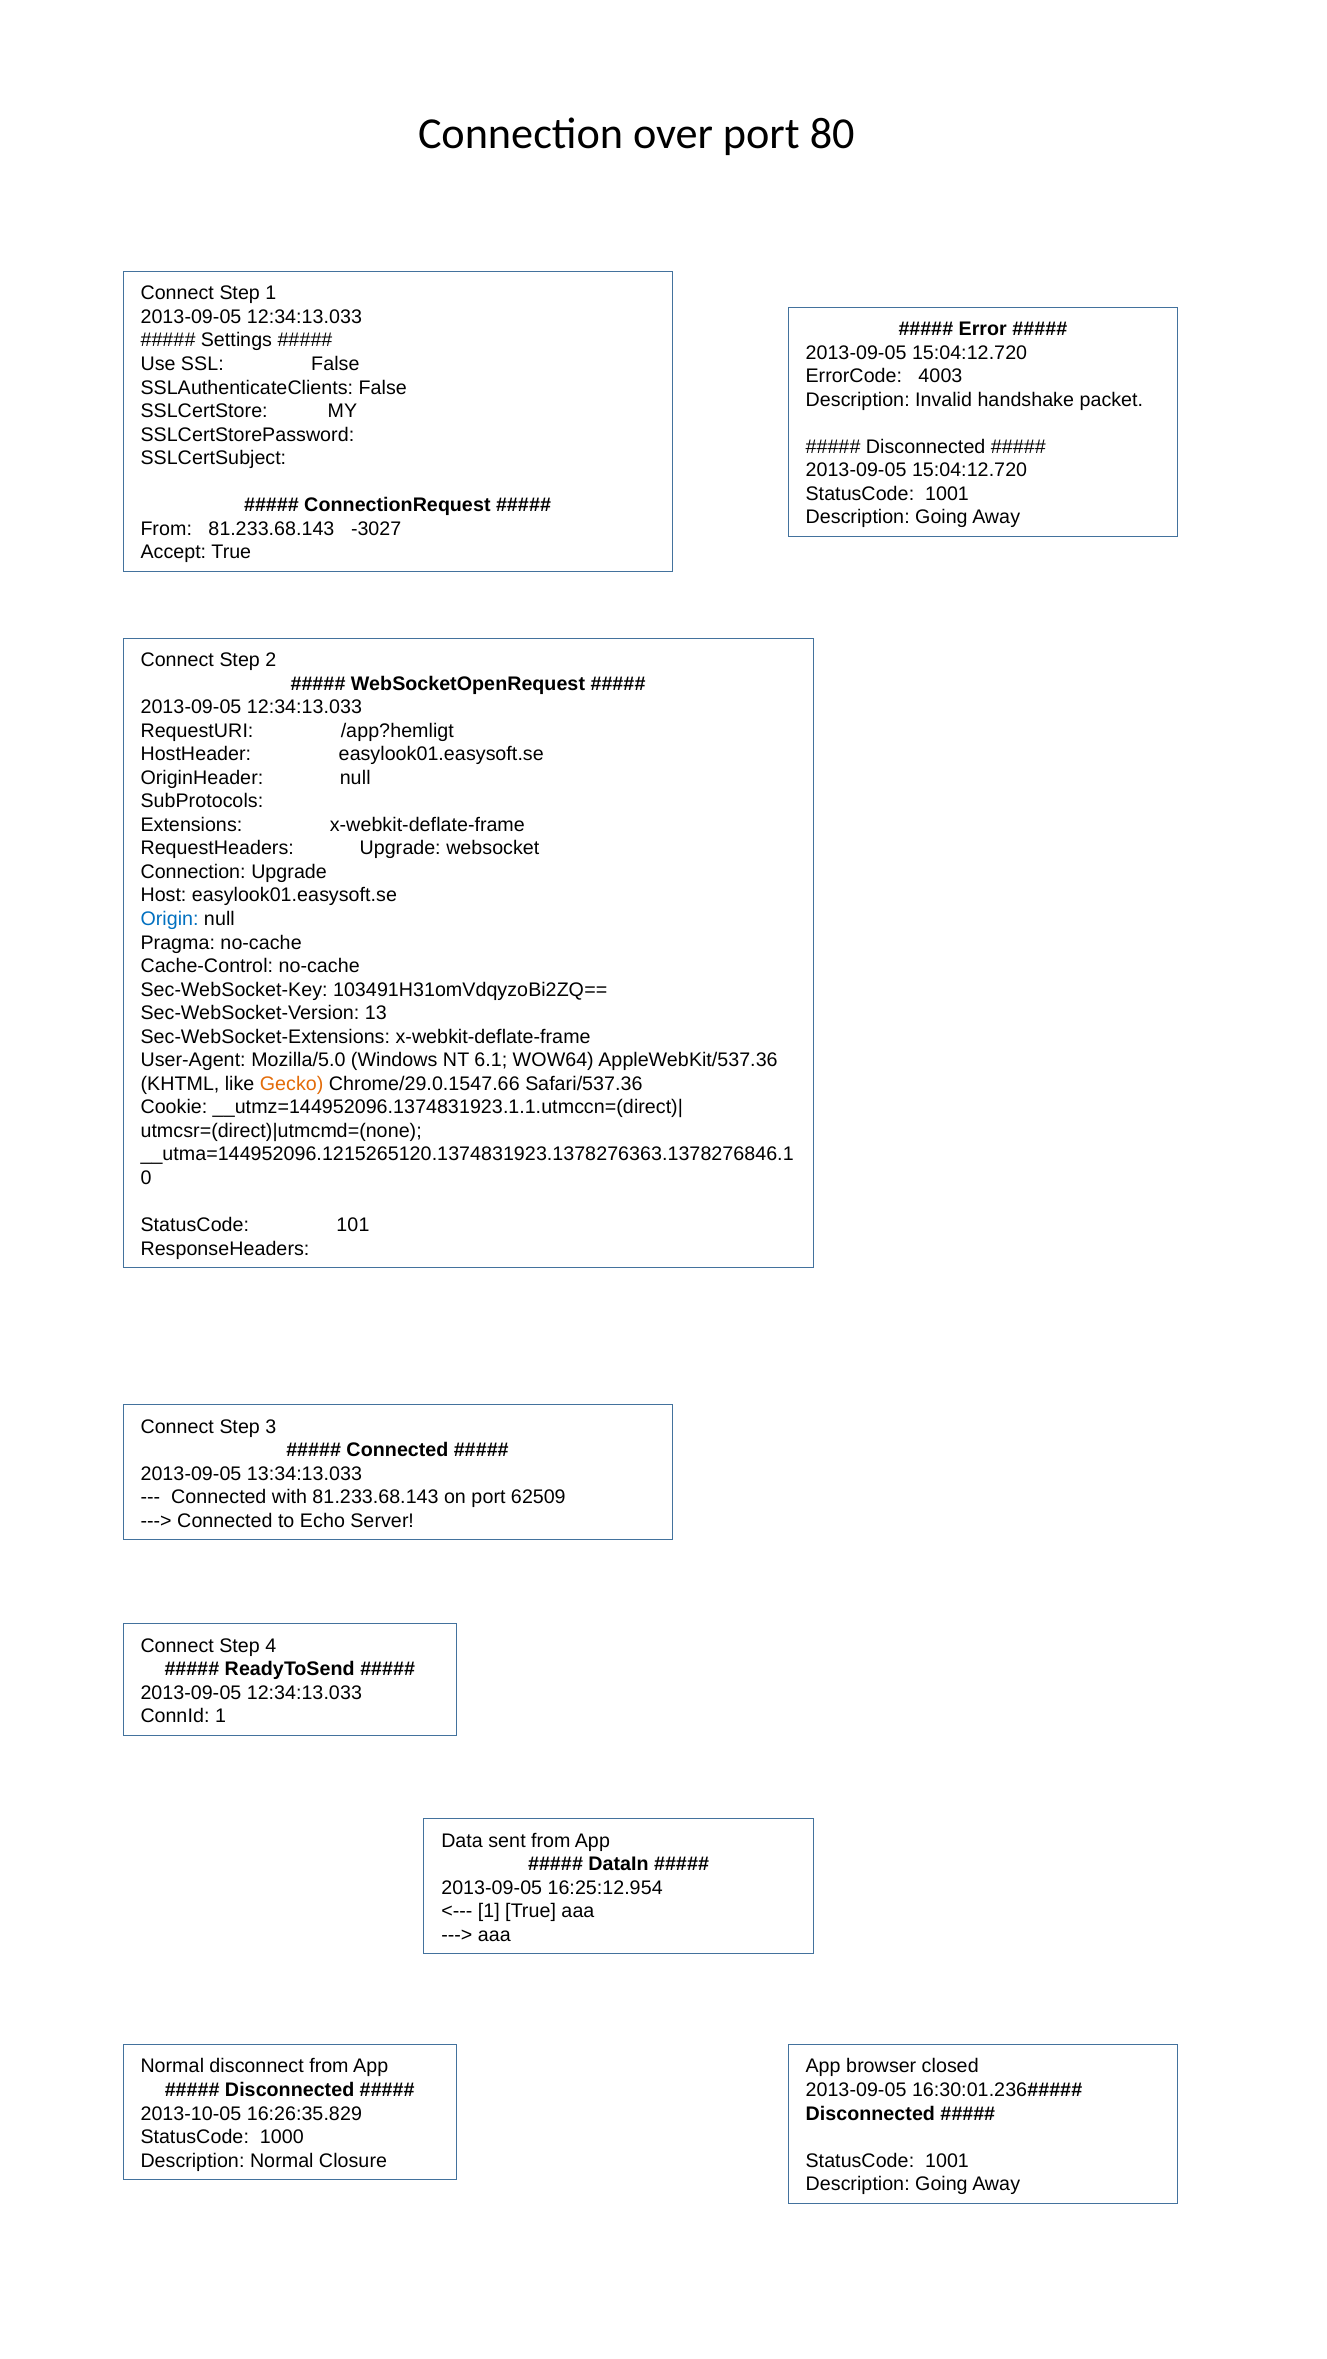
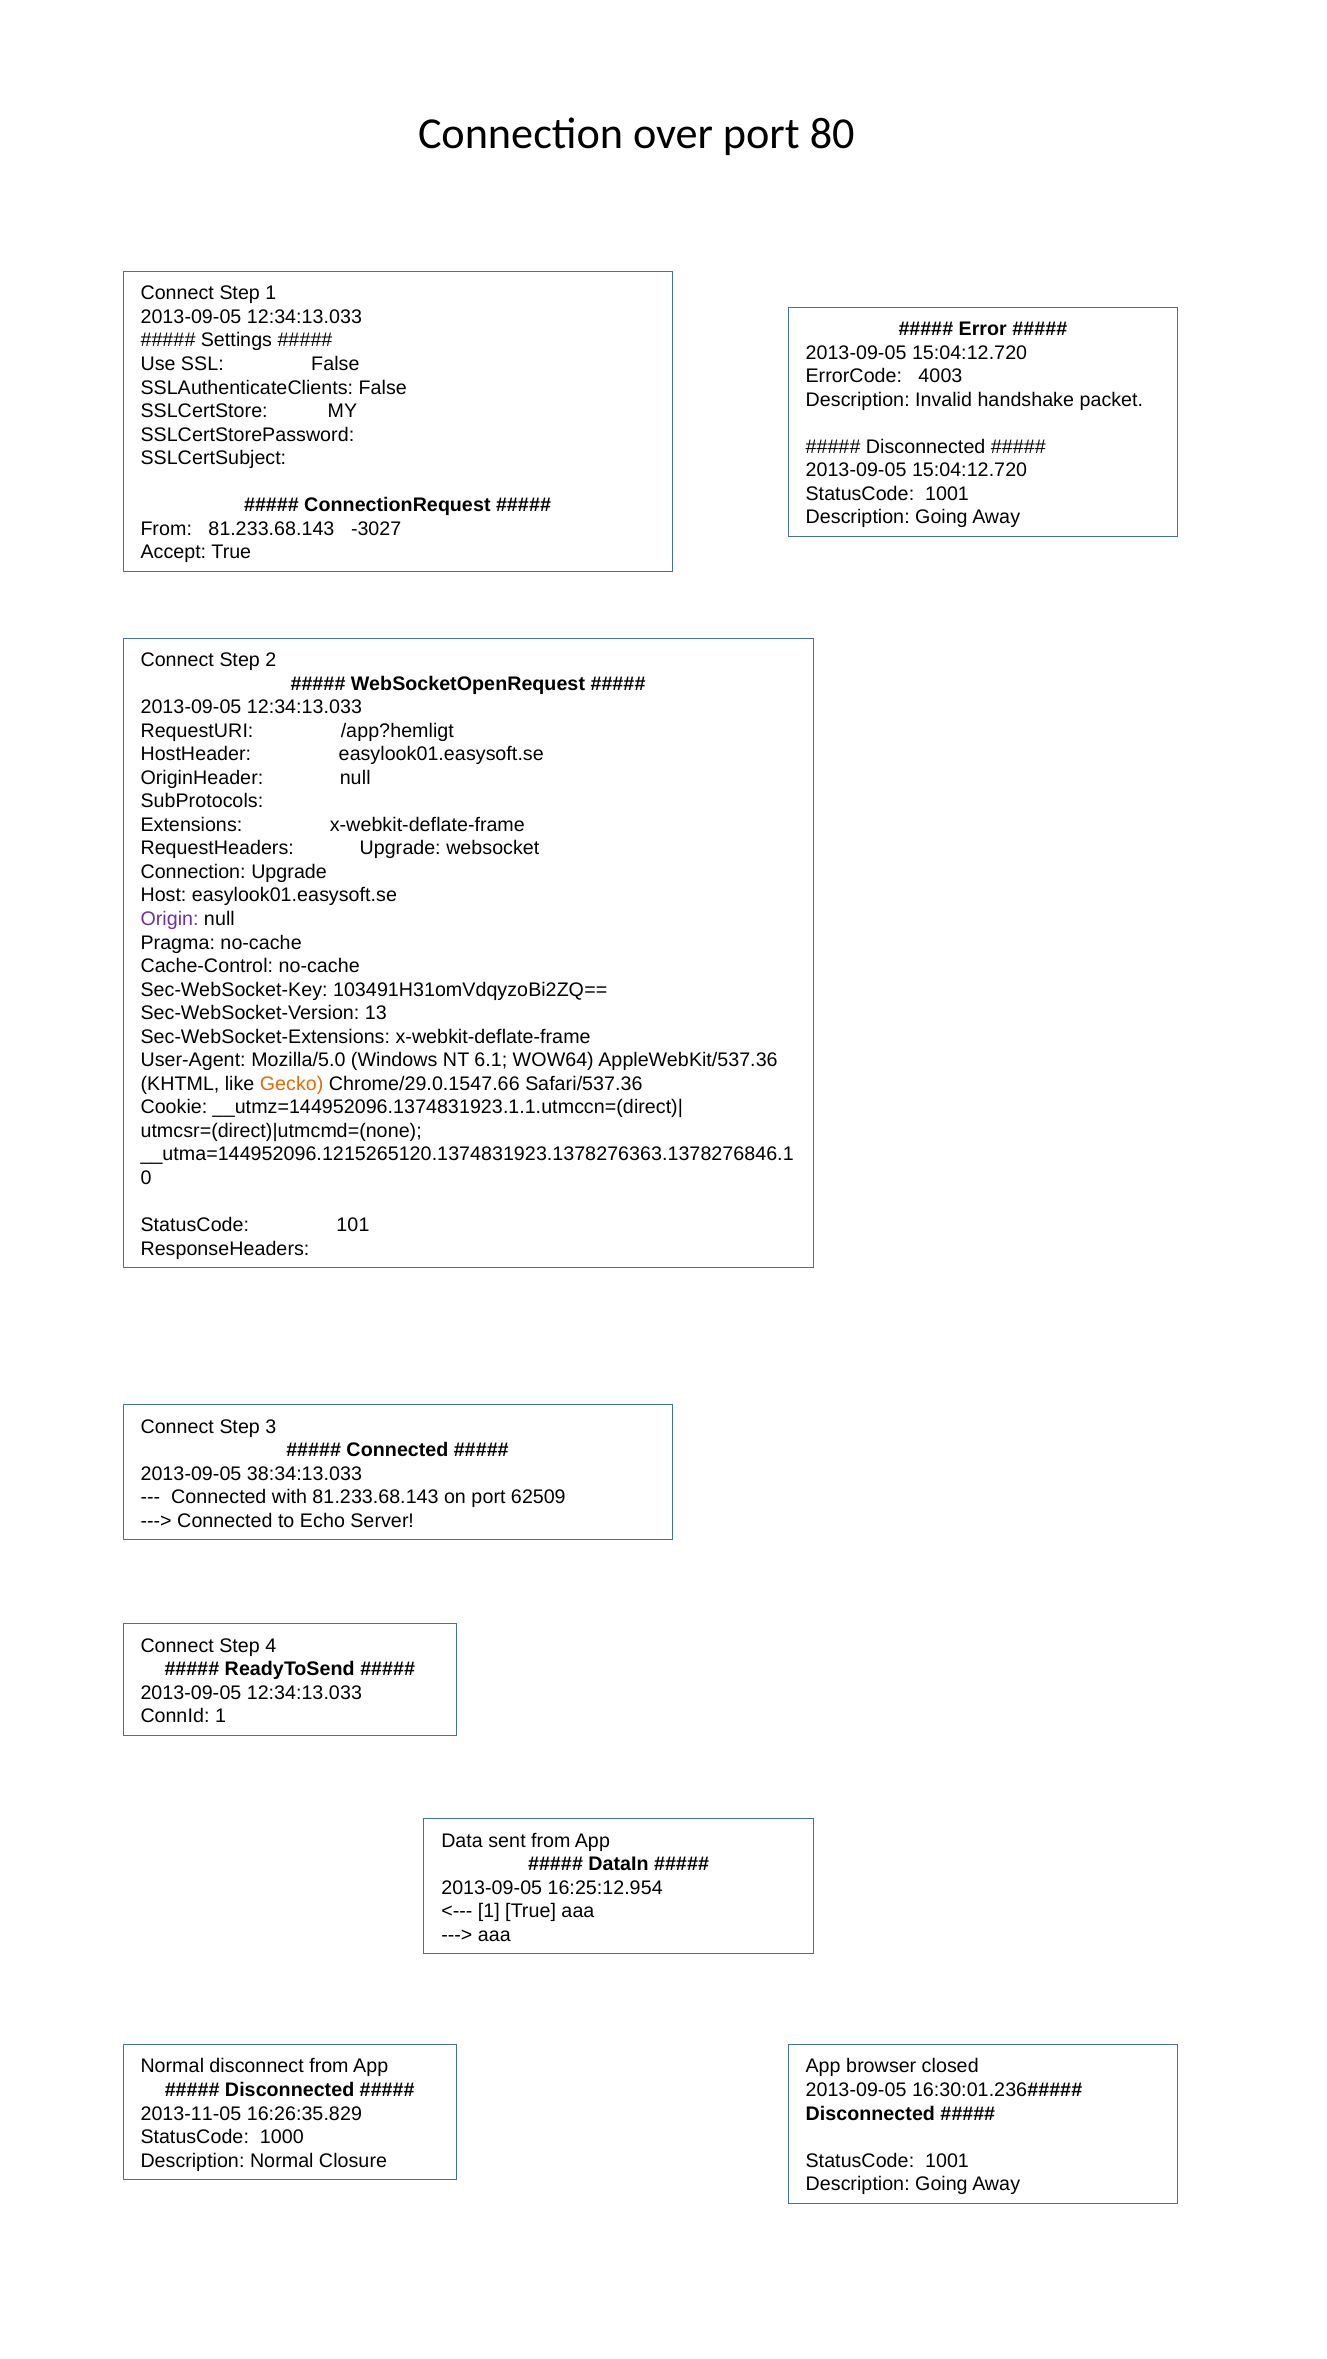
Origin colour: blue -> purple
13:34:13.033: 13:34:13.033 -> 38:34:13.033
2013-10-05: 2013-10-05 -> 2013-11-05
